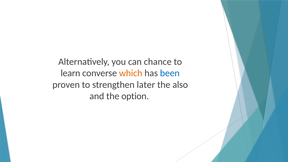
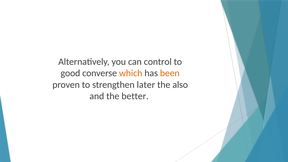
chance: chance -> control
learn: learn -> good
been colour: blue -> orange
option: option -> better
